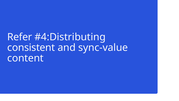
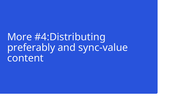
Refer: Refer -> More
consistent: consistent -> preferably
